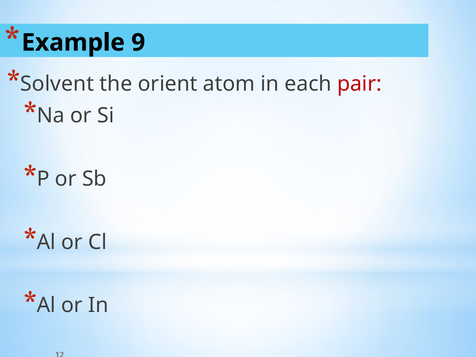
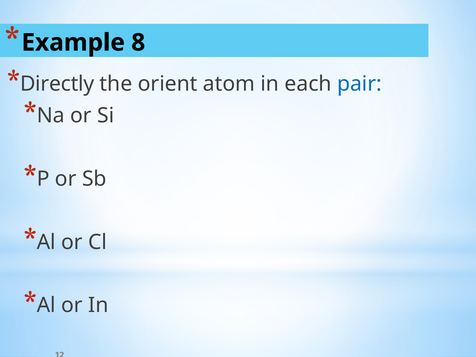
9: 9 -> 8
Solvent: Solvent -> Directly
pair colour: red -> blue
